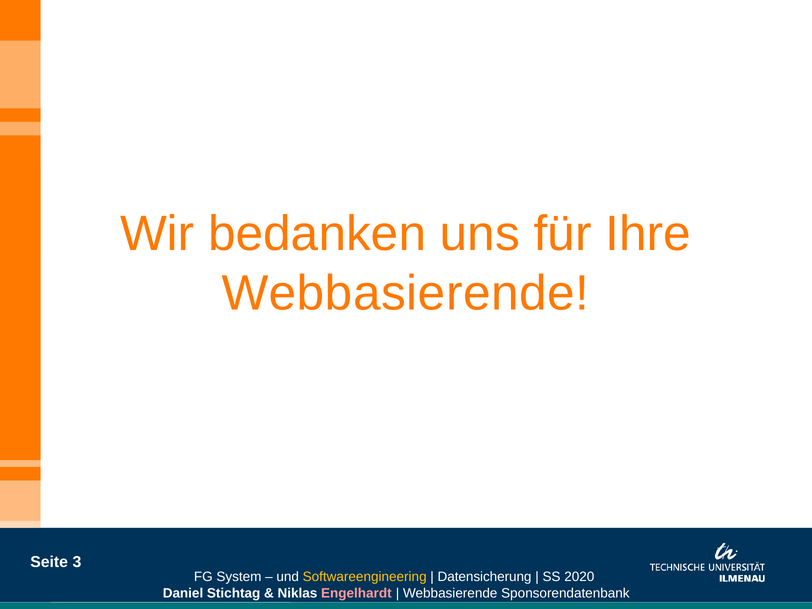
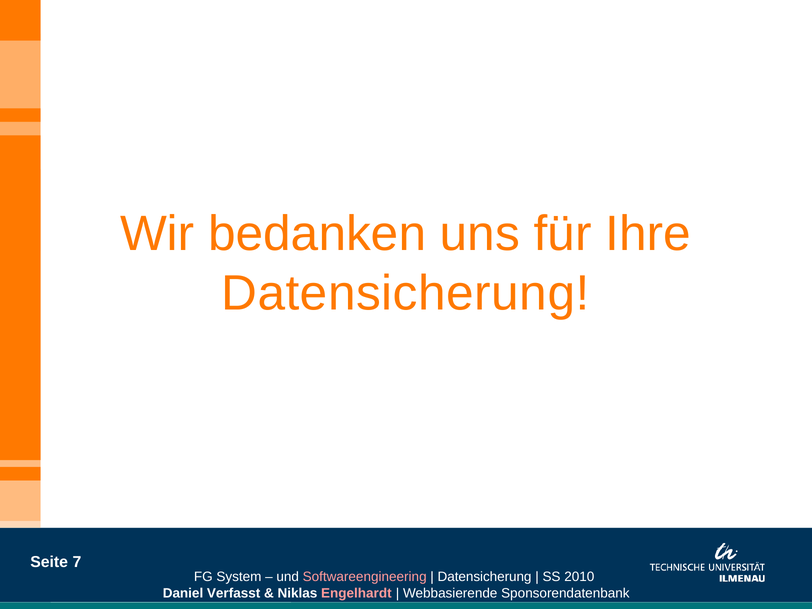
Webbasierende at (405, 293): Webbasierende -> Datensicherung
3: 3 -> 7
Softwareengineering colour: yellow -> pink
2020: 2020 -> 2010
Stichtag: Stichtag -> Verfasst
